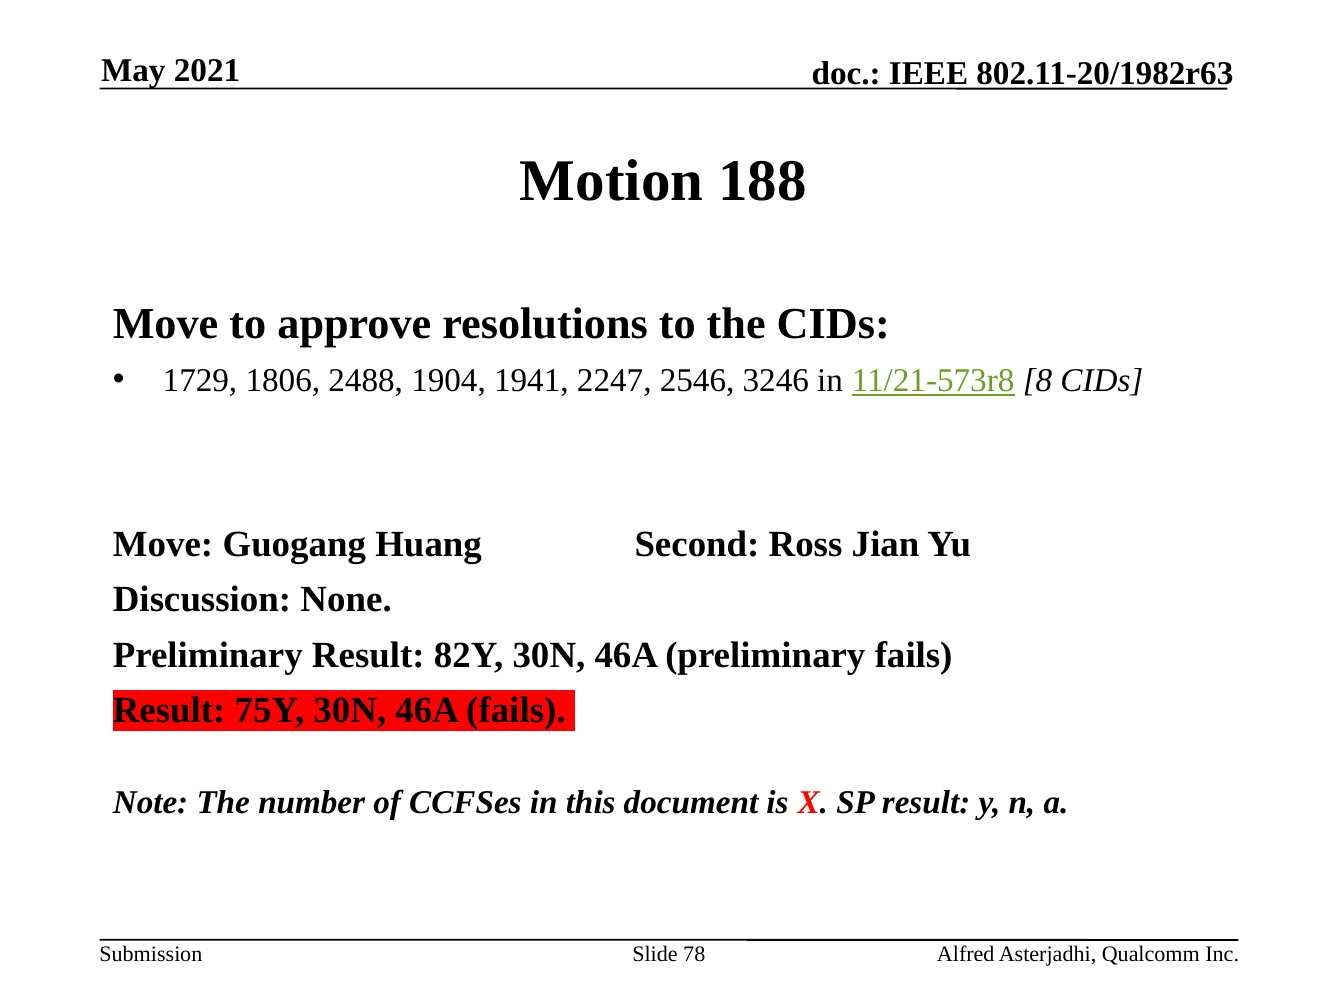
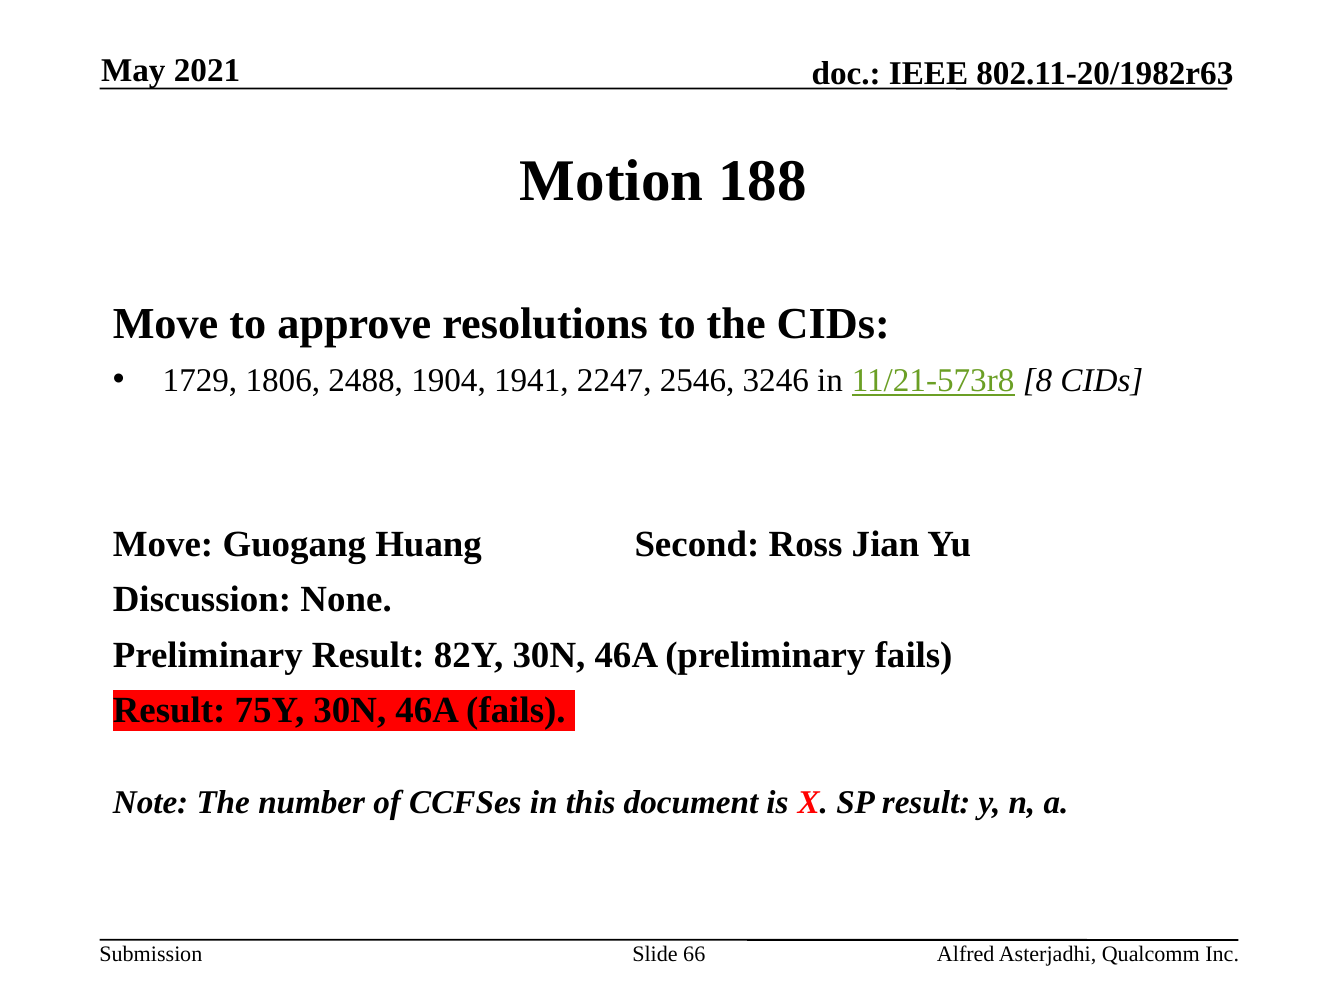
78: 78 -> 66
